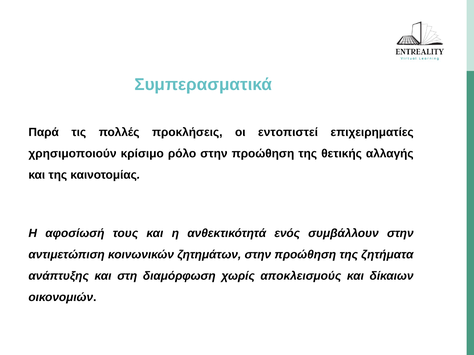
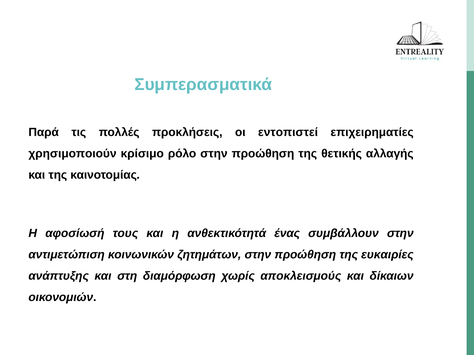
ενός: ενός -> ένας
ζητήματα: ζητήματα -> ευκαιρίες
